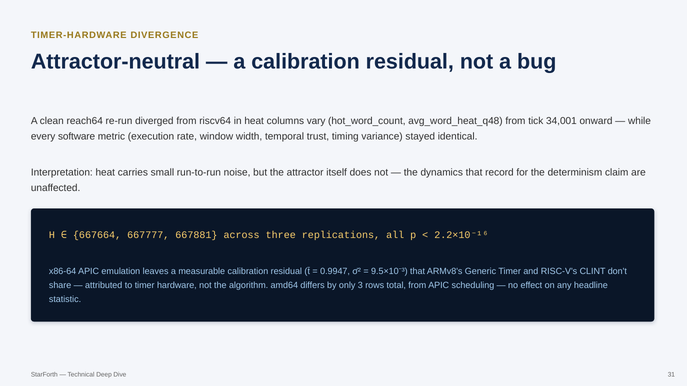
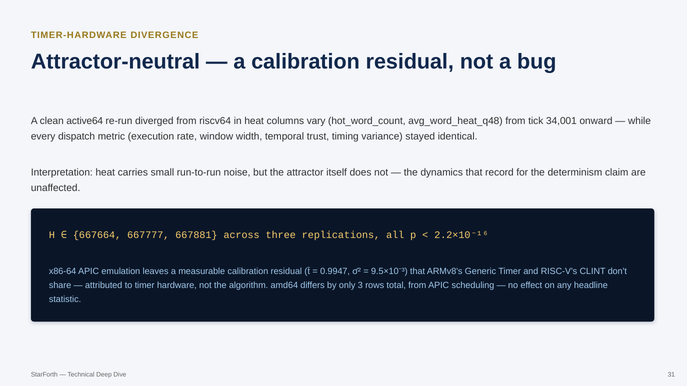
reach64: reach64 -> active64
software: software -> dispatch
